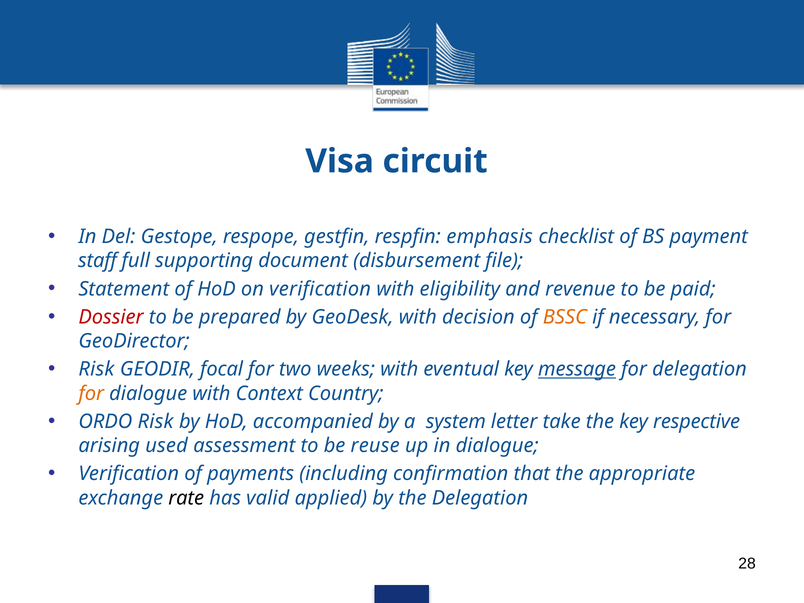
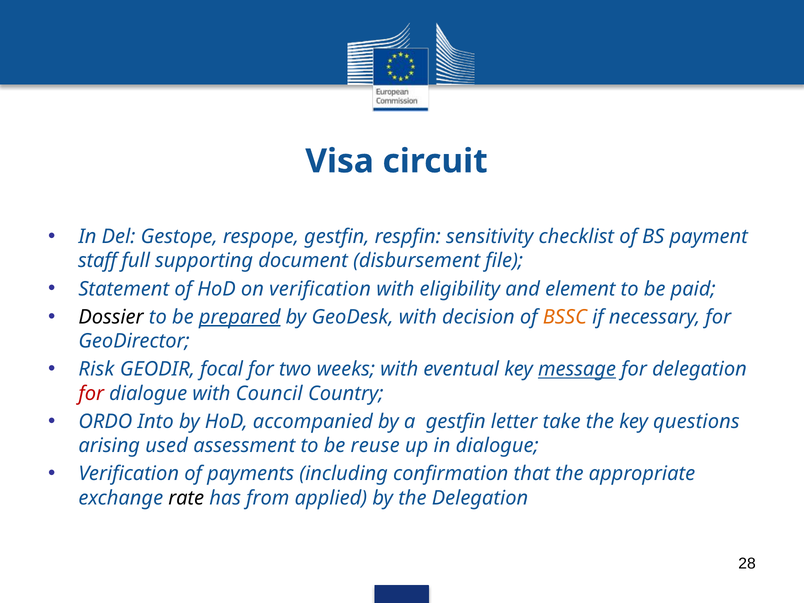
emphasis: emphasis -> sensitivity
revenue: revenue -> element
Dossier colour: red -> black
prepared underline: none -> present
for at (91, 393) colour: orange -> red
Context: Context -> Council
ORDO Risk: Risk -> Into
a system: system -> gestfin
respective: respective -> questions
valid: valid -> from
